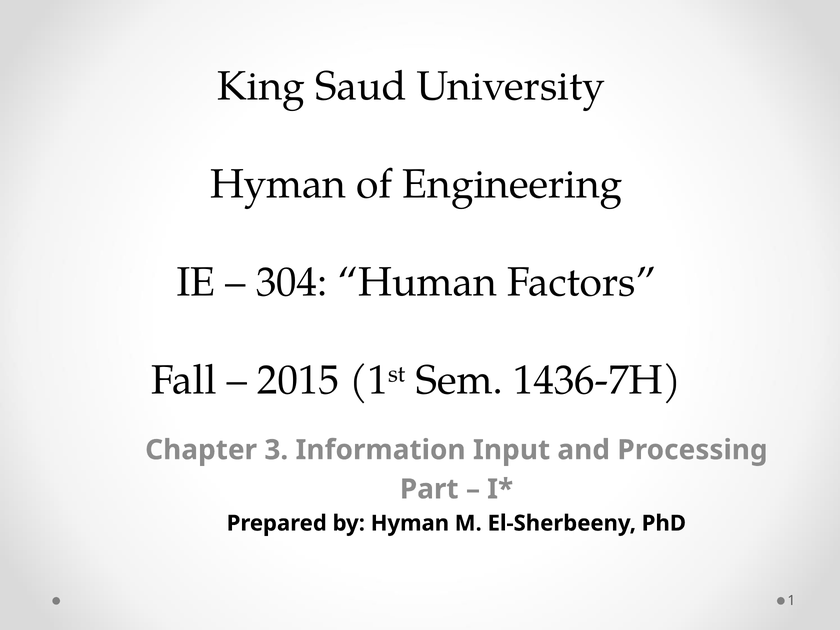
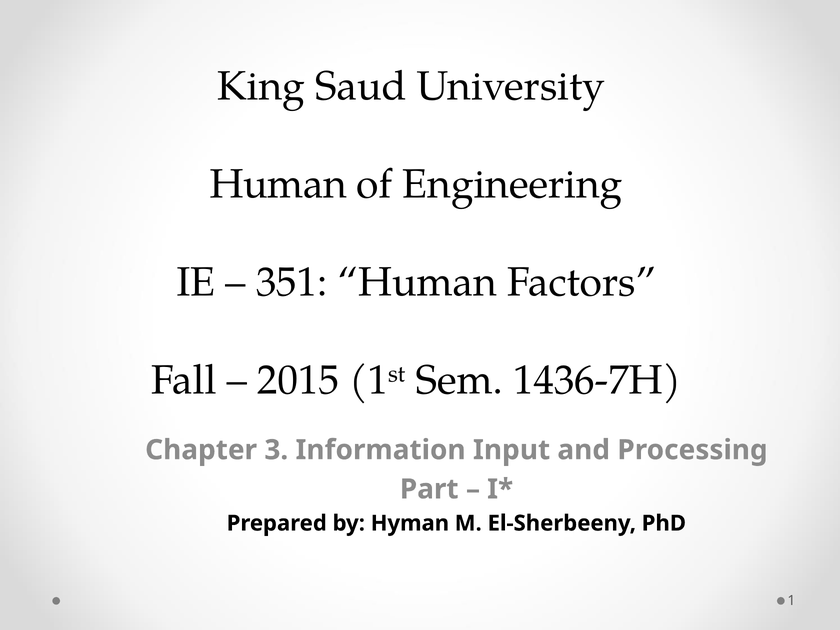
Hyman at (278, 184): Hyman -> Human
304: 304 -> 351
